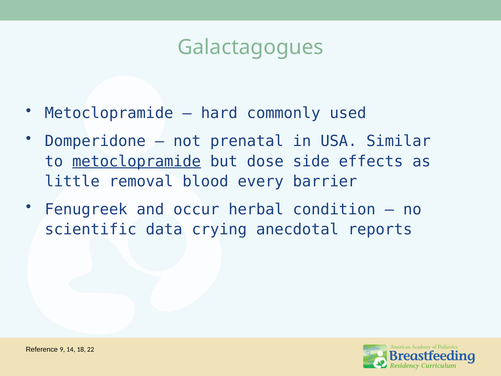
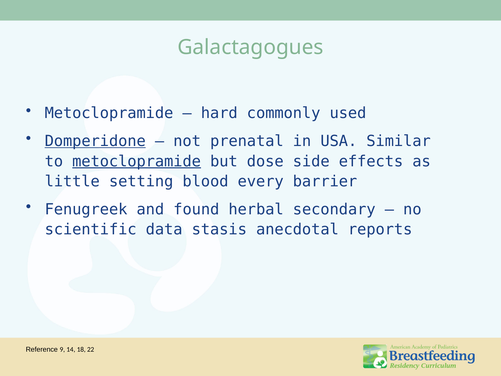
Domperidone underline: none -> present
removal: removal -> setting
occur: occur -> found
condition: condition -> secondary
crying: crying -> stasis
